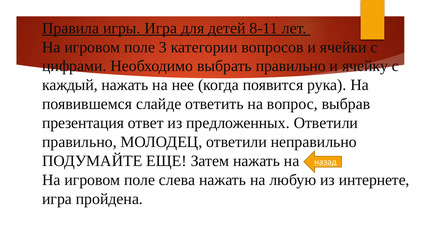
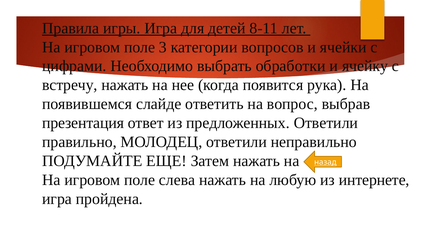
выбрать правильно: правильно -> обработки
каждый: каждый -> встречу
